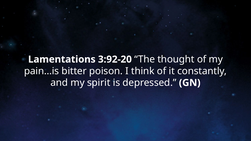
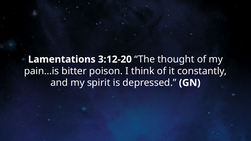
3:92-20: 3:92-20 -> 3:12-20
